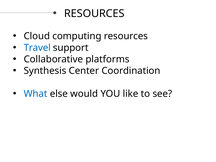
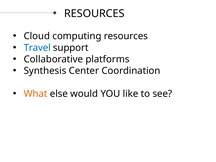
What colour: blue -> orange
